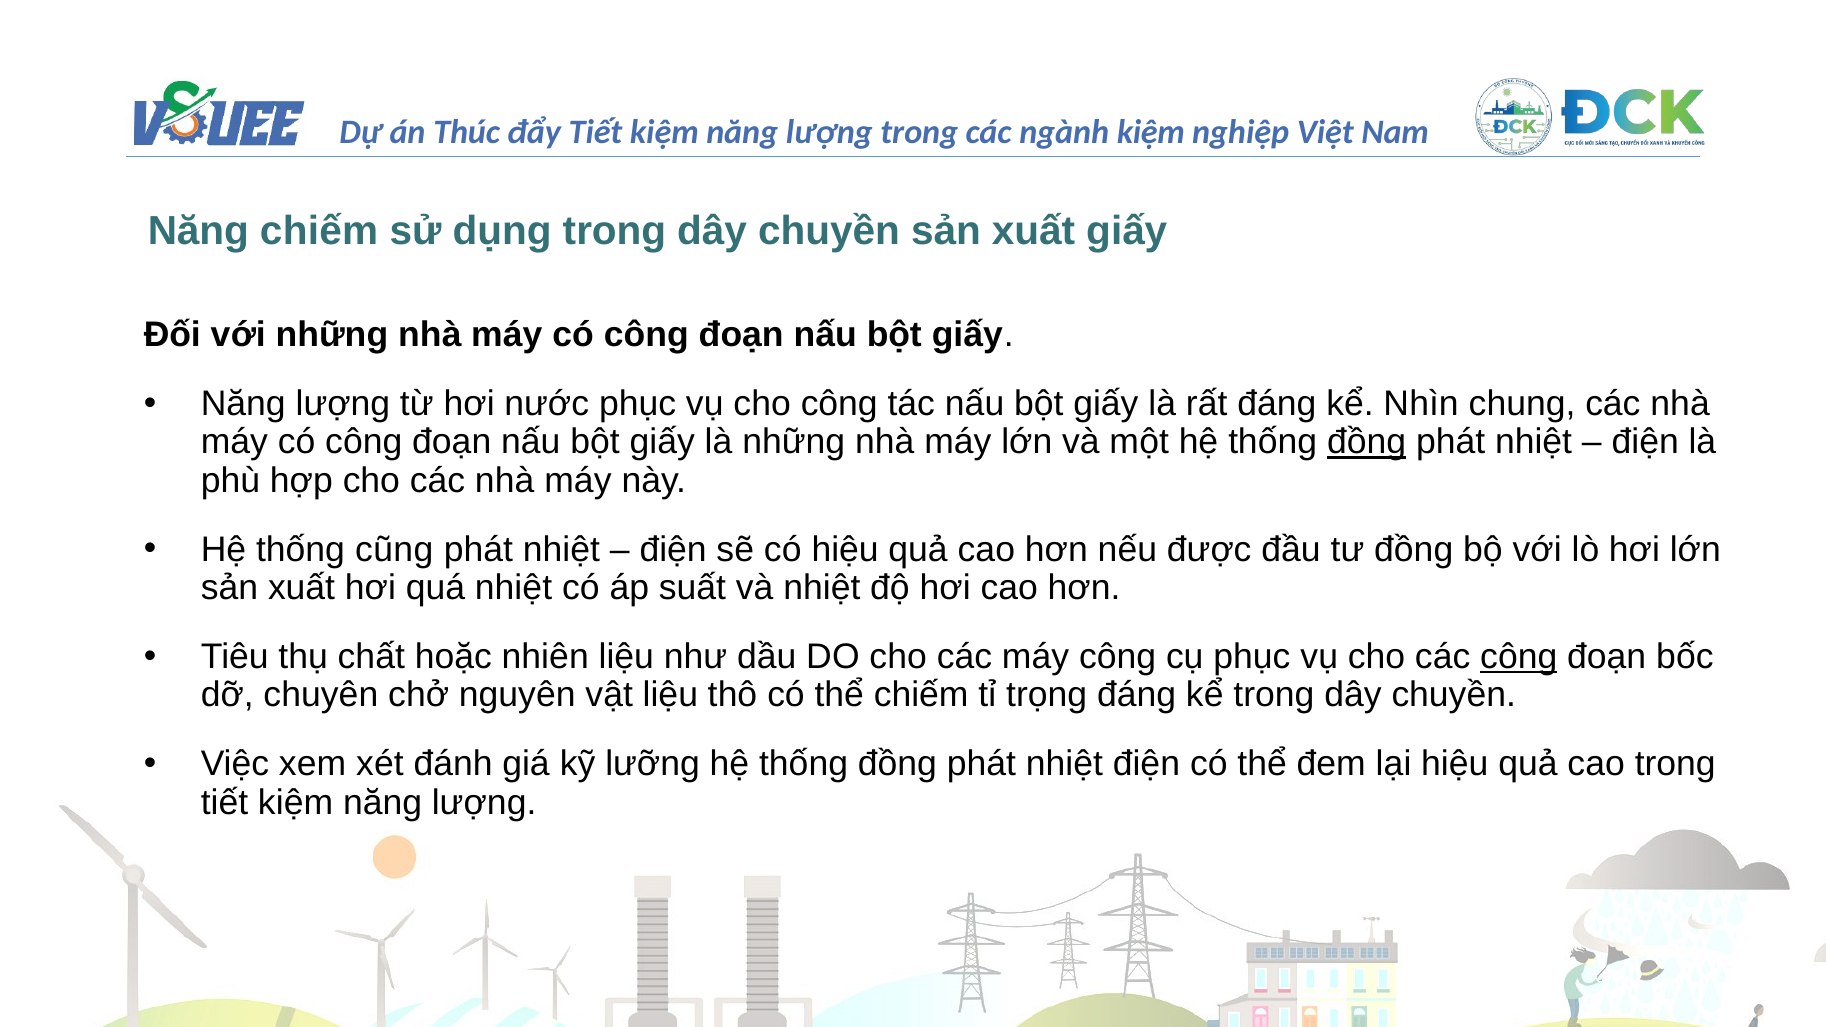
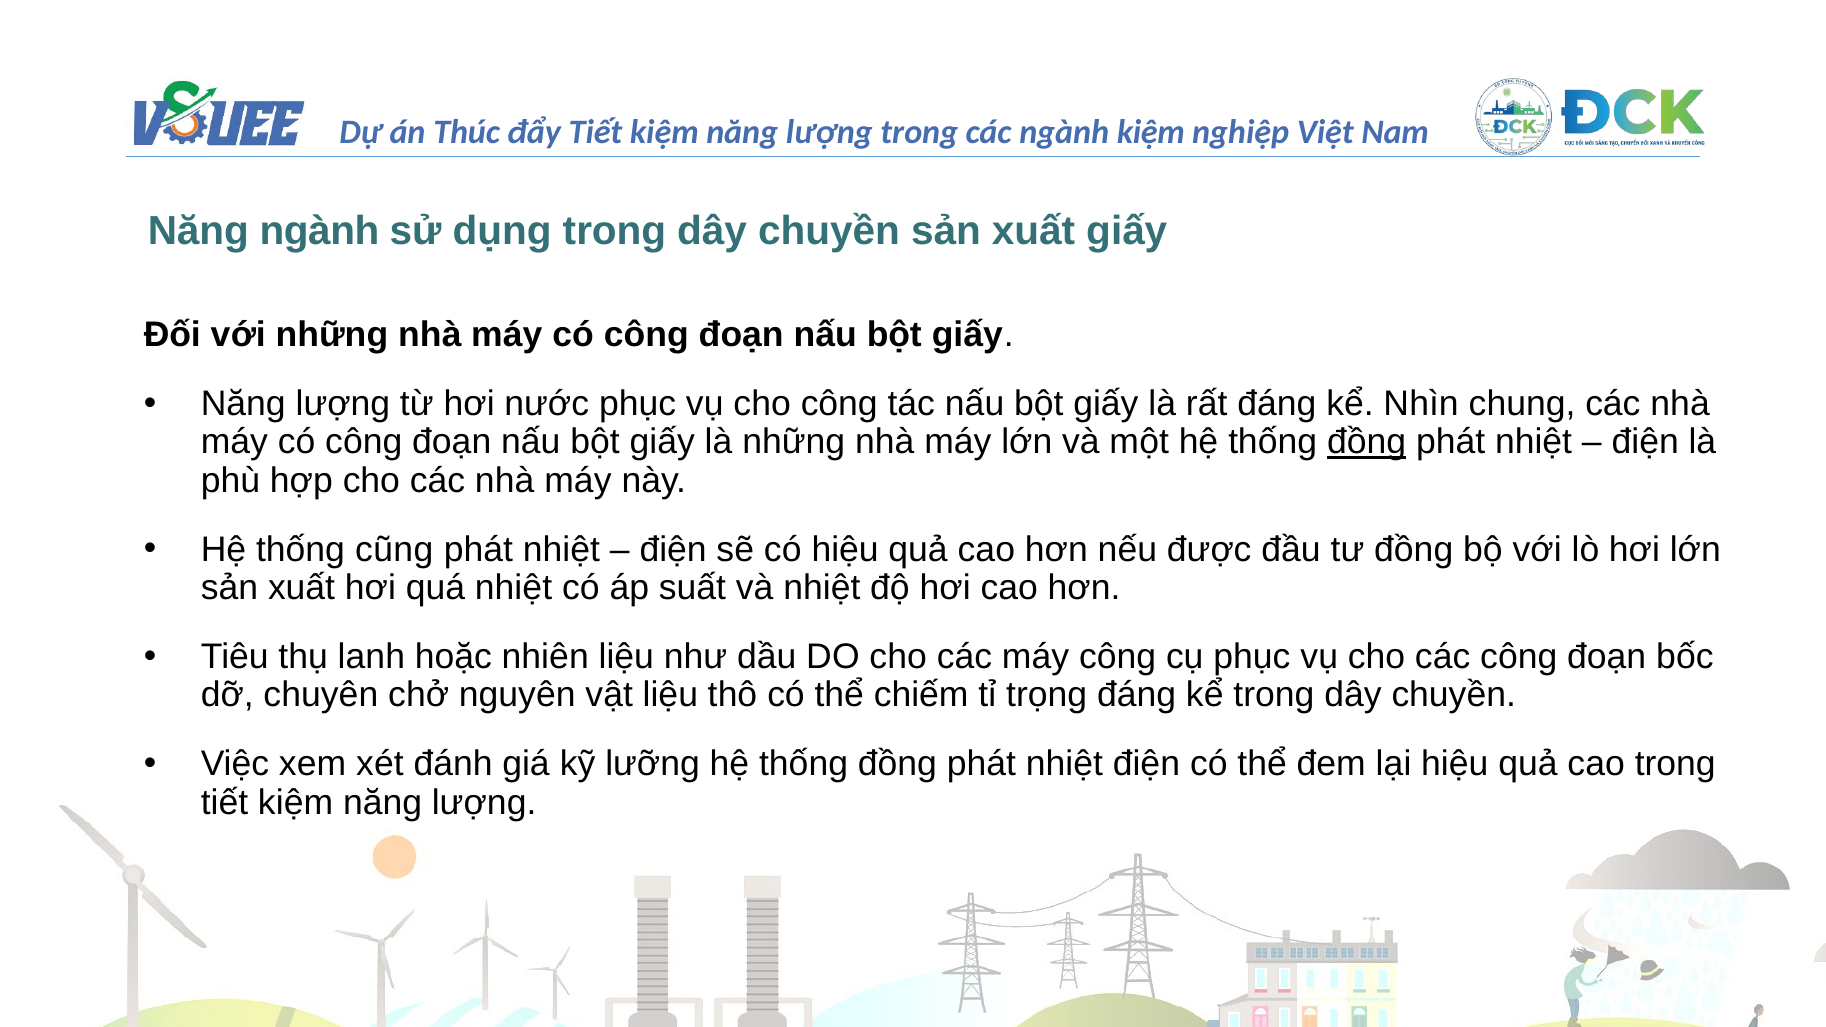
Năng chiếm: chiếm -> ngành
chất: chất -> lanh
công at (1519, 657) underline: present -> none
